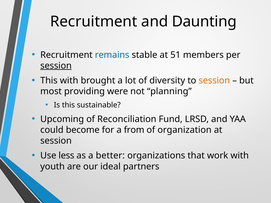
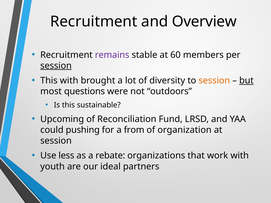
Daunting: Daunting -> Overview
remains colour: blue -> purple
51: 51 -> 60
but underline: none -> present
providing: providing -> questions
planning: planning -> outdoors
become: become -> pushing
better: better -> rebate
